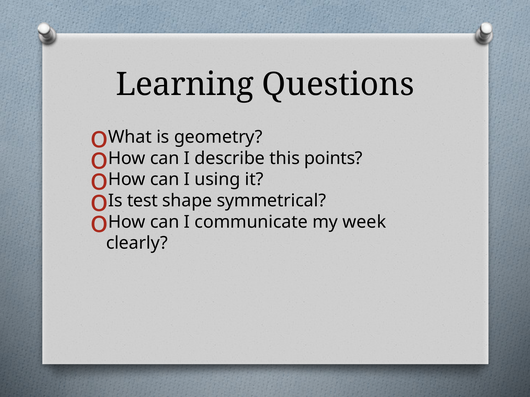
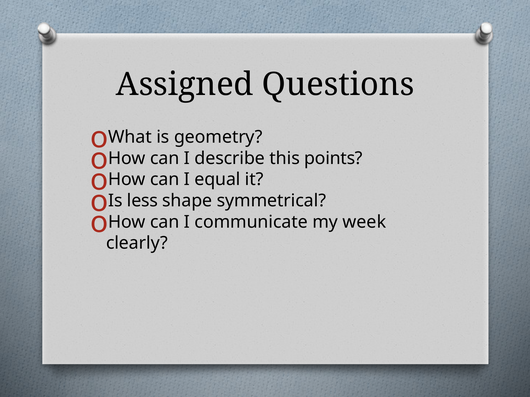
Learning: Learning -> Assigned
using: using -> equal
test: test -> less
